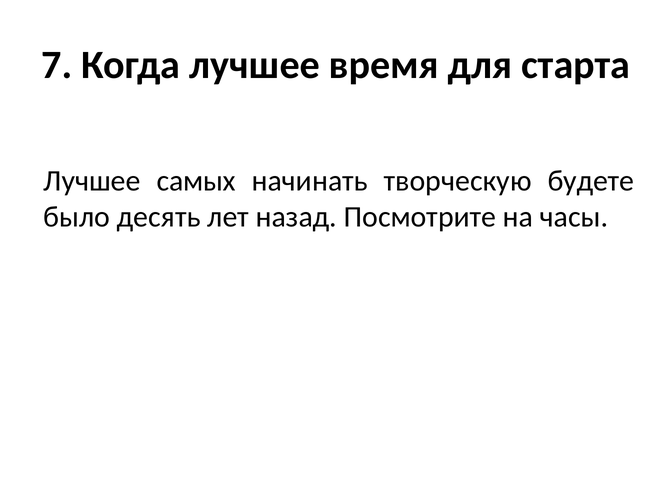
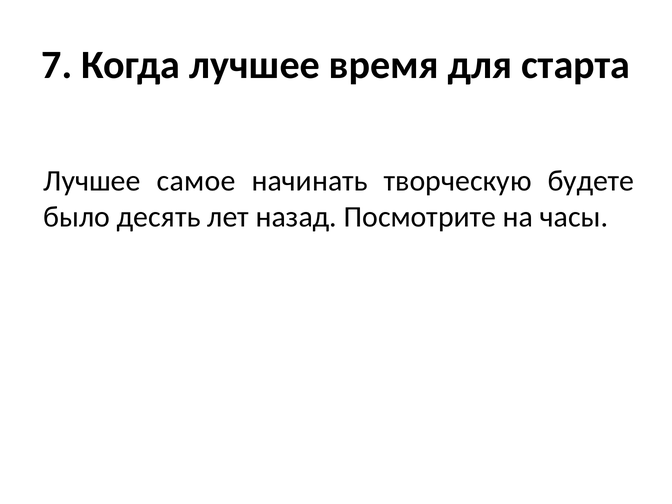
самых: самых -> самое
